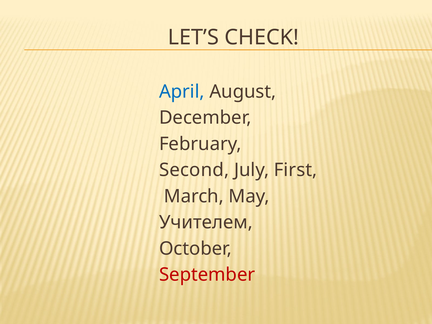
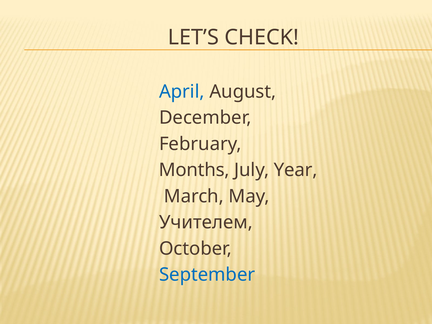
Second: Second -> Months
First: First -> Year
September colour: red -> blue
